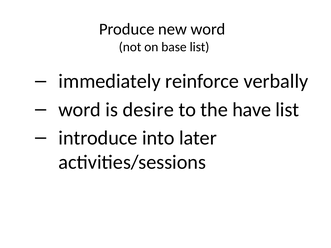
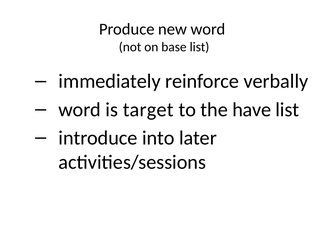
desire: desire -> target
